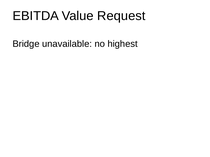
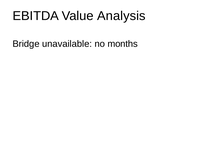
Request: Request -> Analysis
highest: highest -> months
